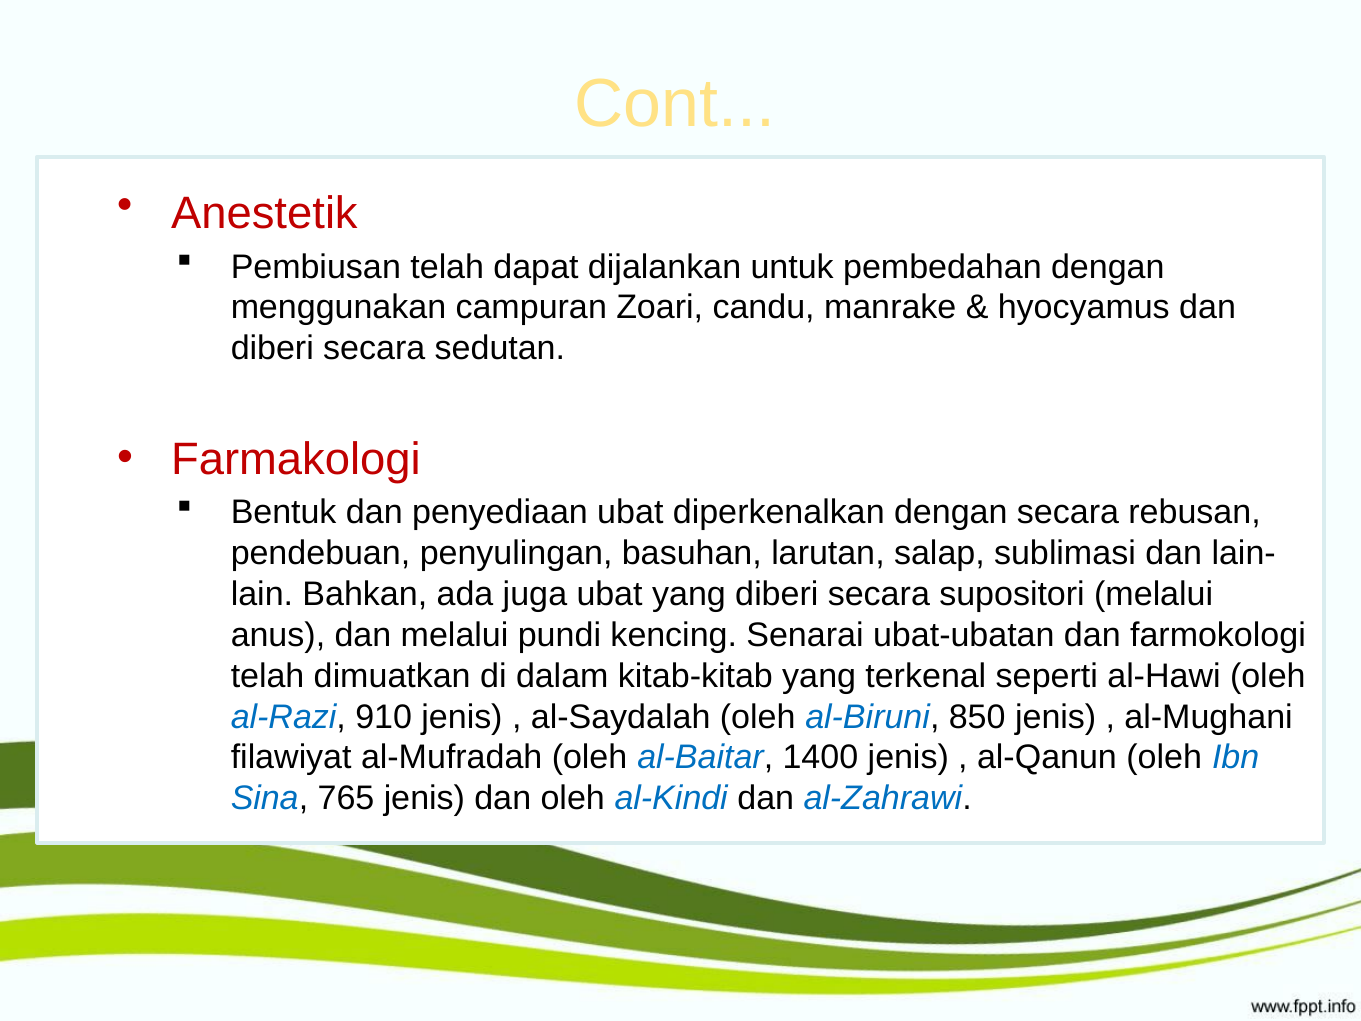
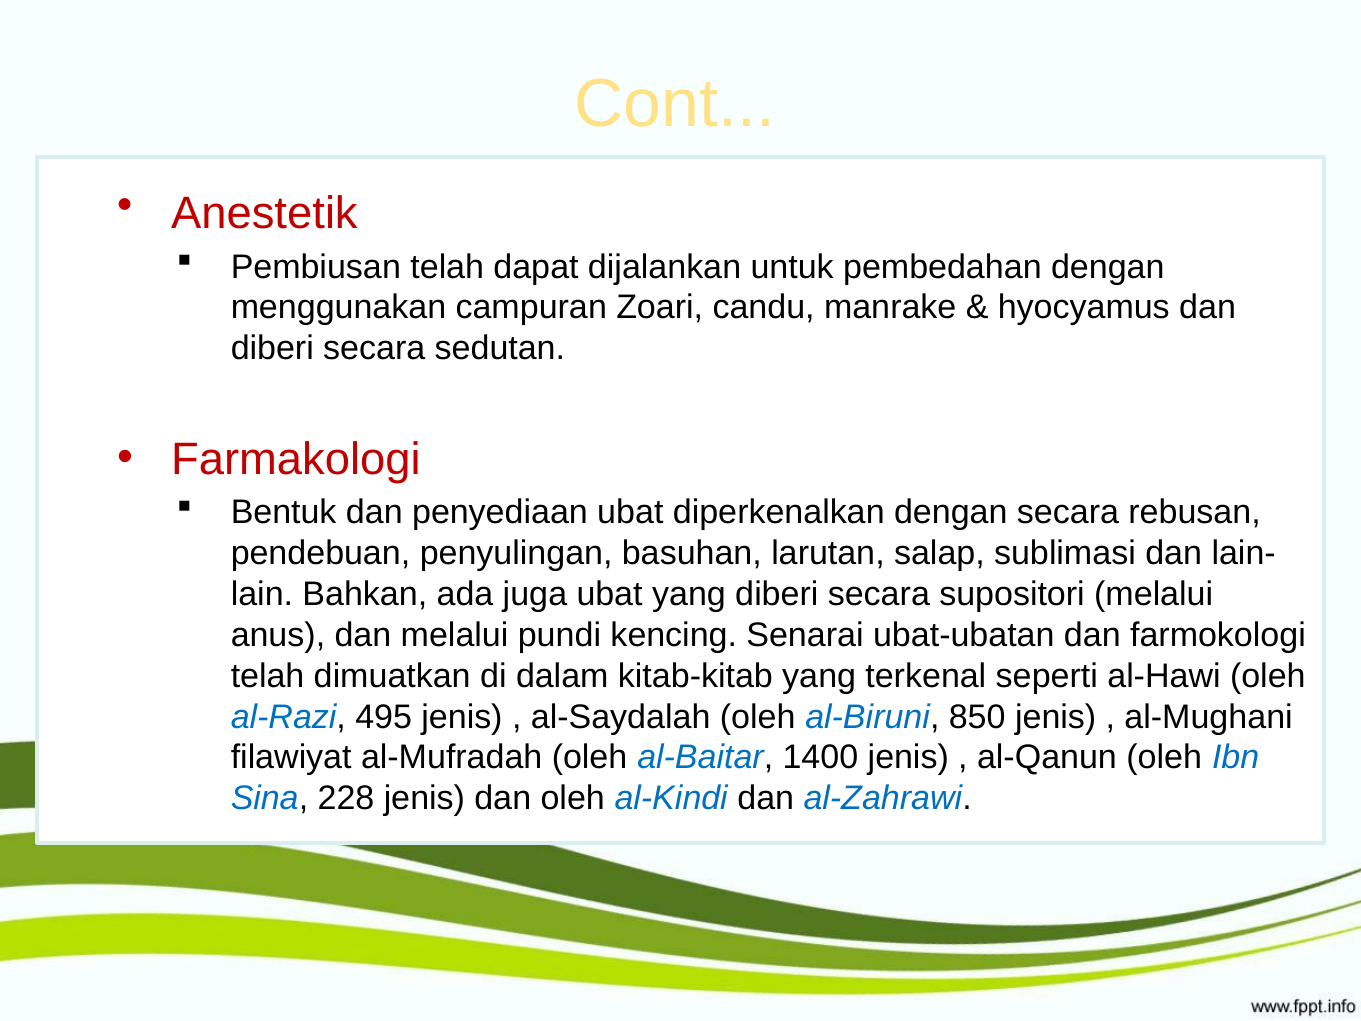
910: 910 -> 495
765: 765 -> 228
